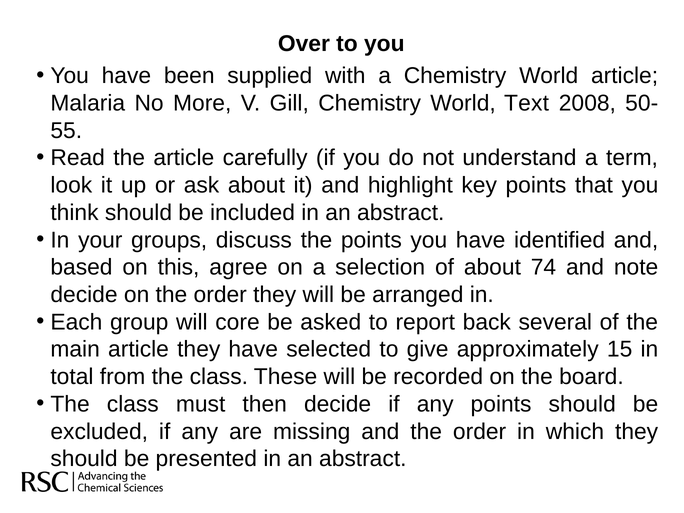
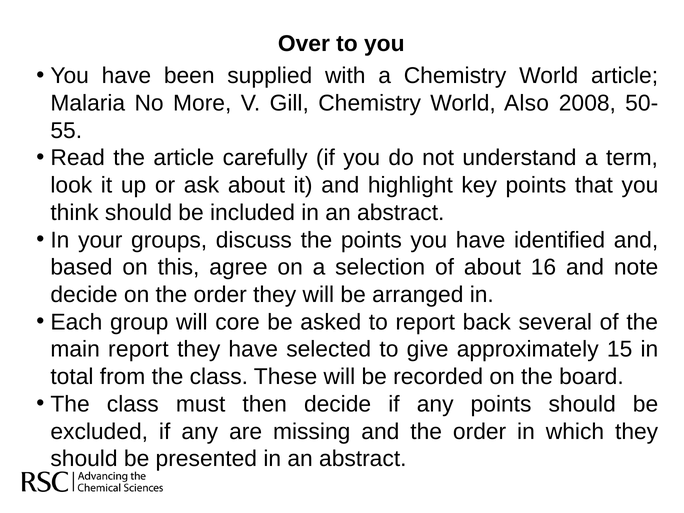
Text: Text -> Also
74: 74 -> 16
main article: article -> report
